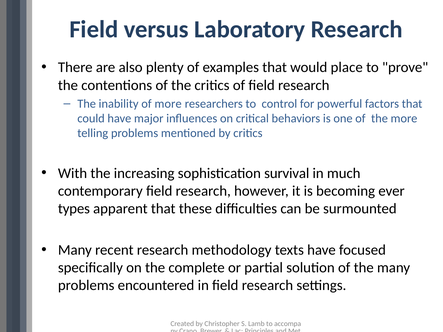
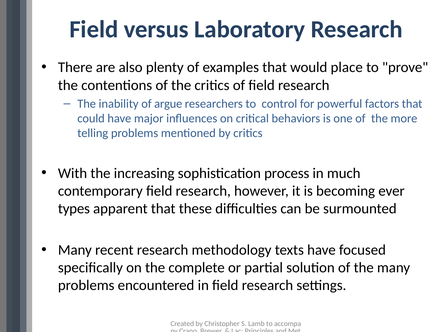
of more: more -> argue
survival: survival -> process
